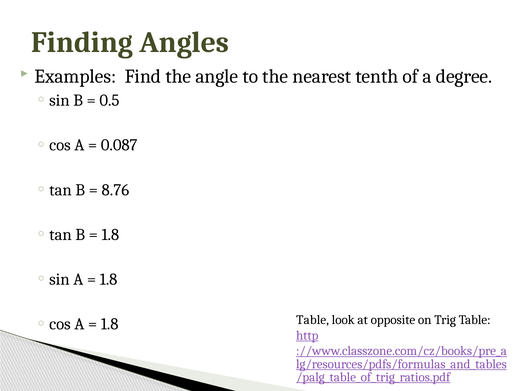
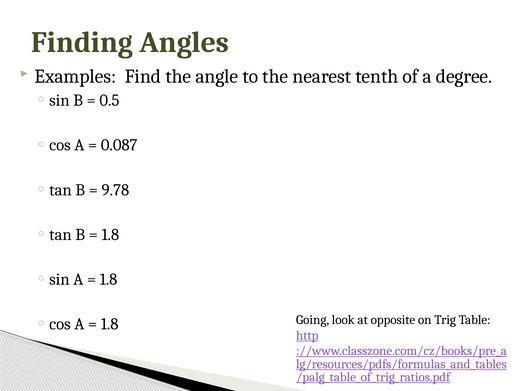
8.76: 8.76 -> 9.78
Table at (313, 320): Table -> Going
